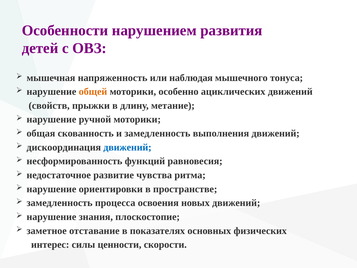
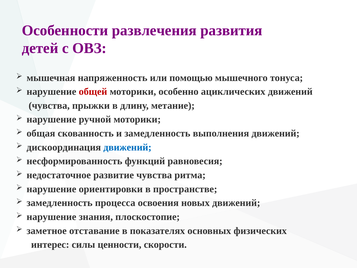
нарушением: нарушением -> развлечения
наблюдая: наблюдая -> помощью
общей colour: orange -> red
свойств at (49, 105): свойств -> чувства
